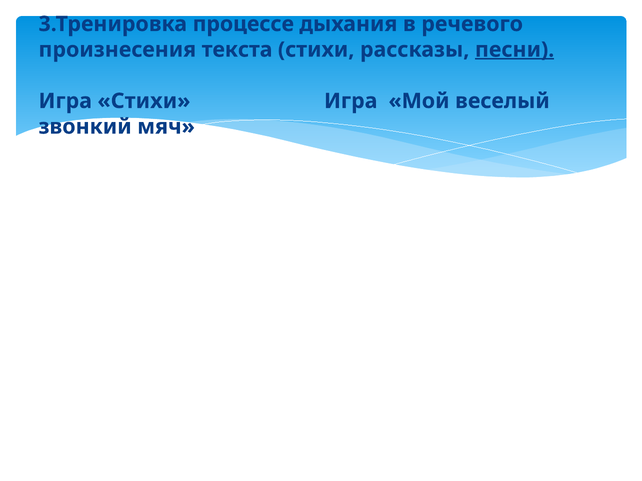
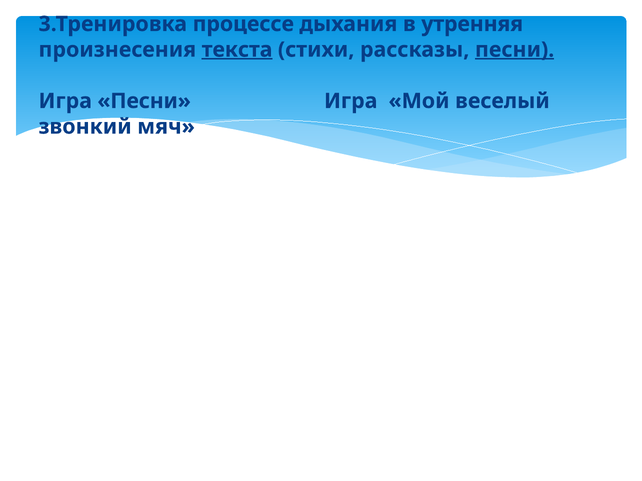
речевого: речевого -> утренняя
текста underline: none -> present
Игра Стихи: Стихи -> Песни
